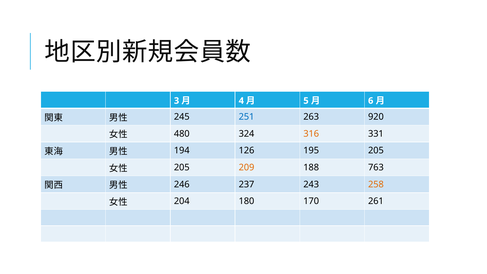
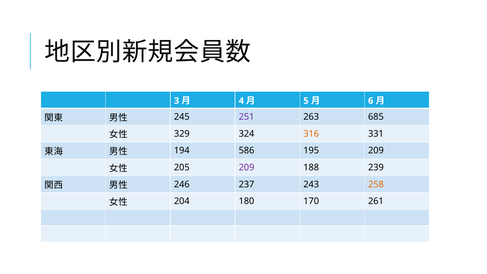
251 colour: blue -> purple
920: 920 -> 685
480: 480 -> 329
126: 126 -> 586
195 205: 205 -> 209
209 at (246, 167) colour: orange -> purple
763: 763 -> 239
